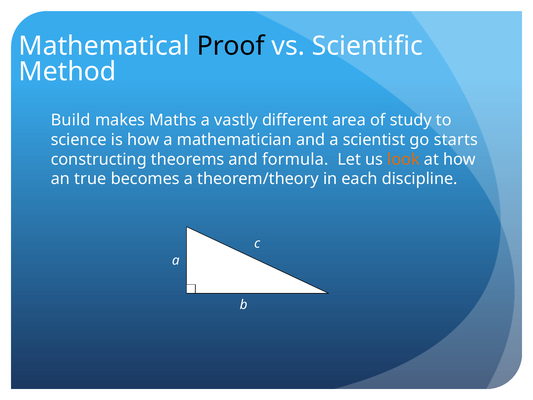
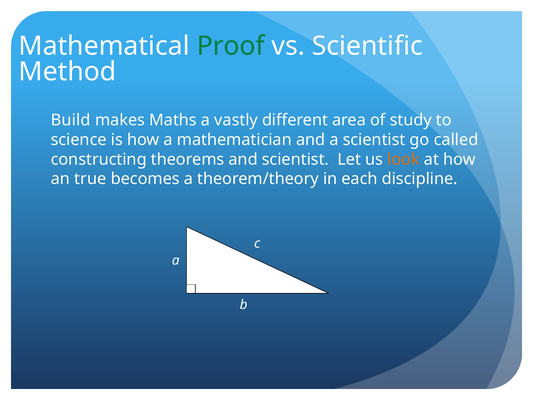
Proof colour: black -> green
starts: starts -> called
and formula: formula -> scientist
